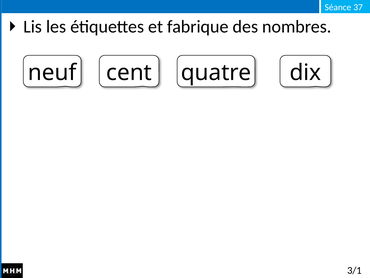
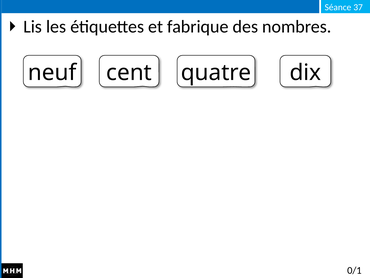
3/1: 3/1 -> 0/1
